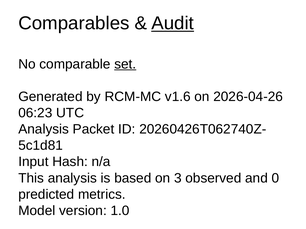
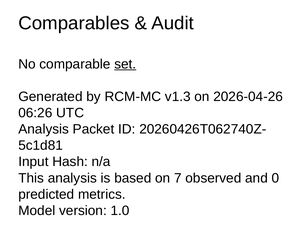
Audit underline: present -> none
v1.6: v1.6 -> v1.3
06:23: 06:23 -> 06:26
3: 3 -> 7
